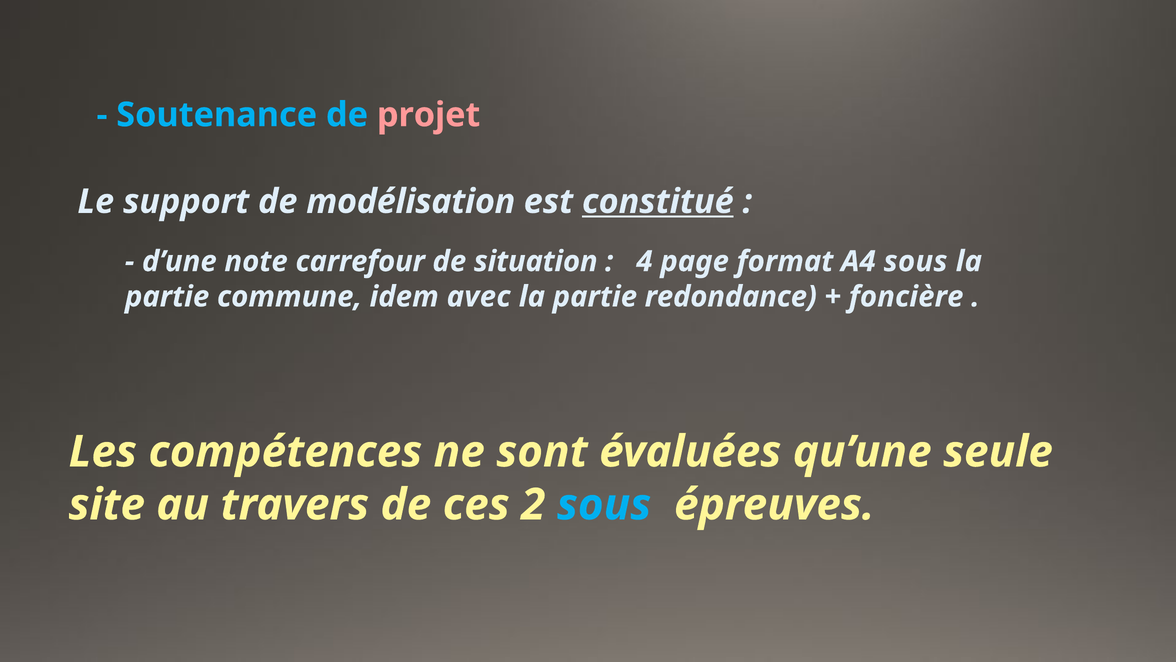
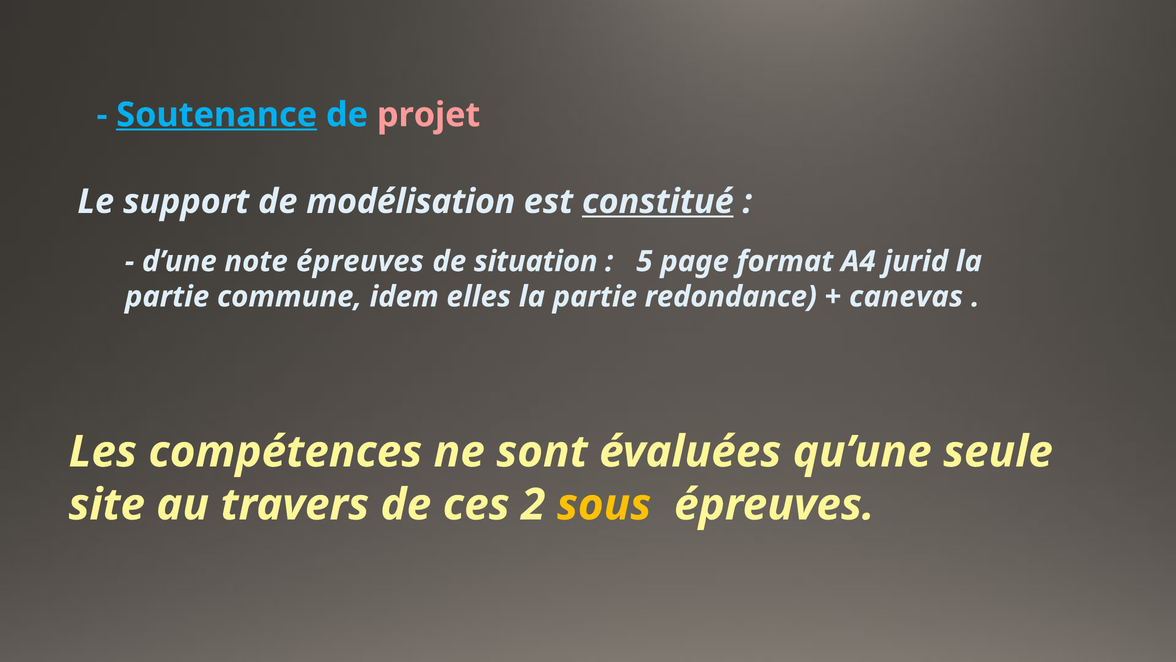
Soutenance underline: none -> present
note carrefour: carrefour -> épreuves
4: 4 -> 5
A4 sous: sous -> jurid
avec: avec -> elles
foncière: foncière -> canevas
sous at (604, 504) colour: light blue -> yellow
